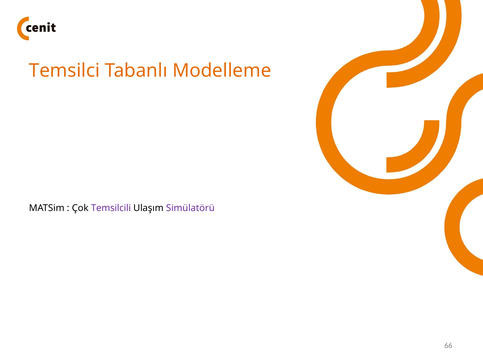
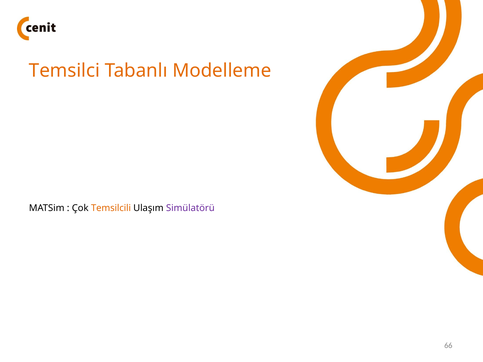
Temsilcili colour: purple -> orange
